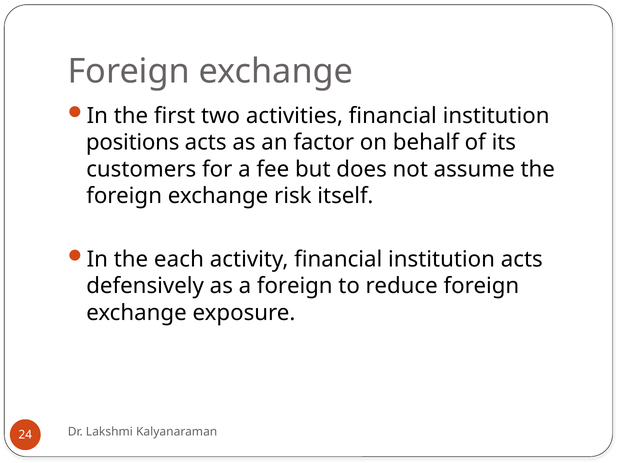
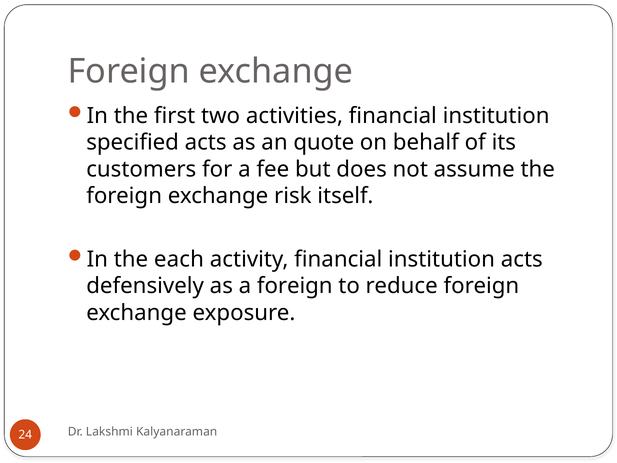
positions: positions -> specified
factor: factor -> quote
